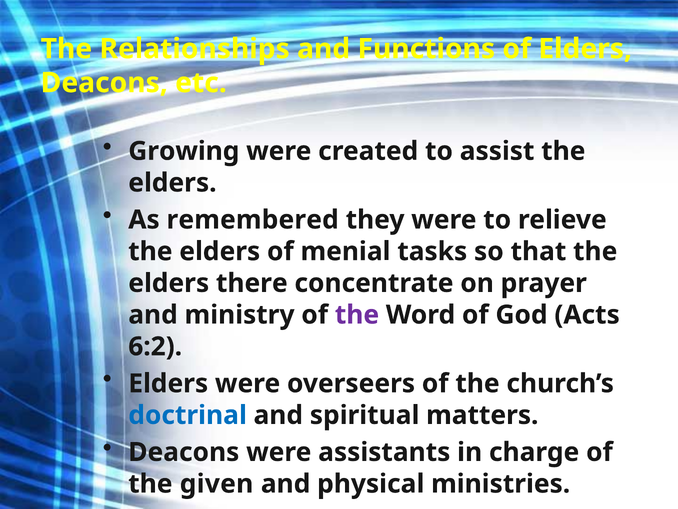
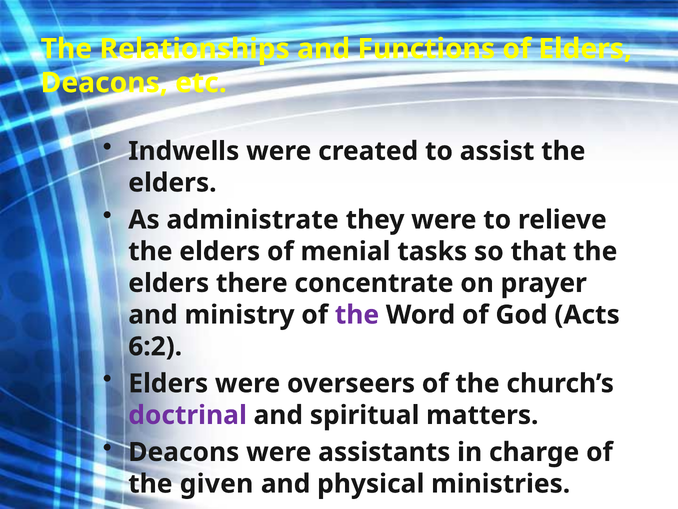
Growing: Growing -> Indwells
remembered: remembered -> administrate
doctrinal colour: blue -> purple
